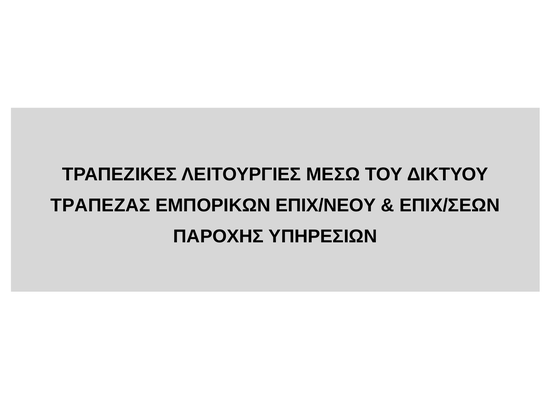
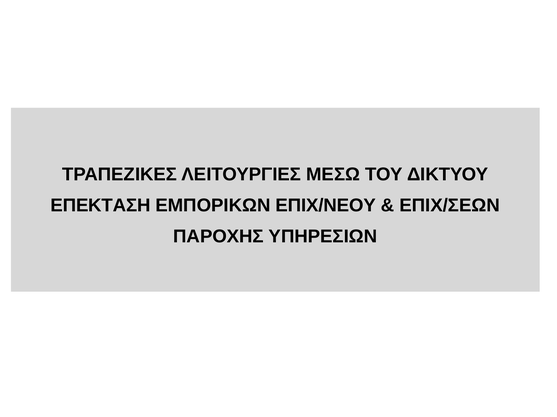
ΤΡΑΠΕΖΑΣ: ΤΡΑΠΕΖΑΣ -> ΕΠΕΚΤΑΣΗ
